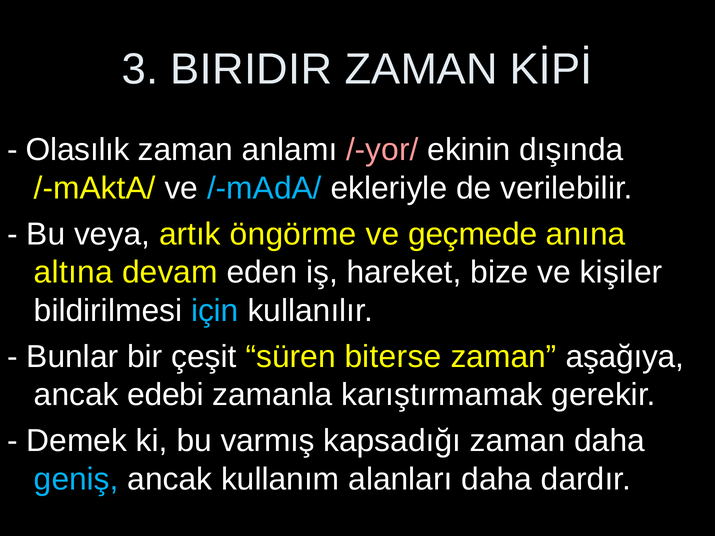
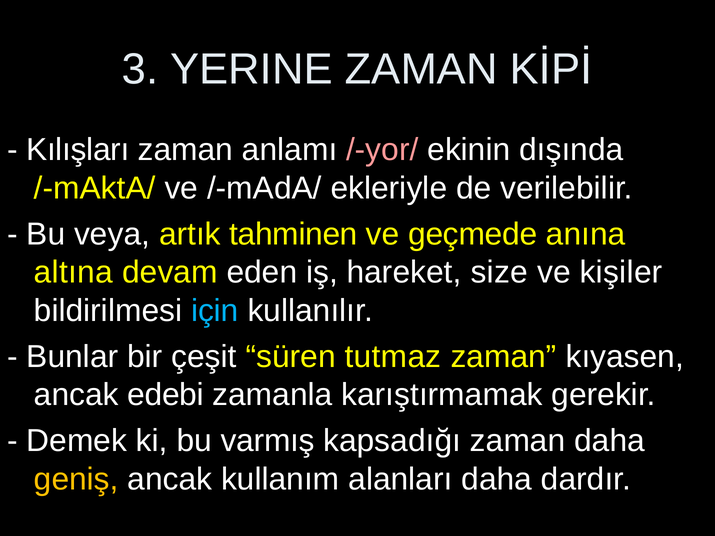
BIRIDIR: BIRIDIR -> YERINE
Olasılık: Olasılık -> Kılışları
/-mAdA/ colour: light blue -> white
öngörme: öngörme -> tahminen
bize: bize -> size
biterse: biterse -> tutmaz
aşağıya: aşağıya -> kıyasen
geniş colour: light blue -> yellow
